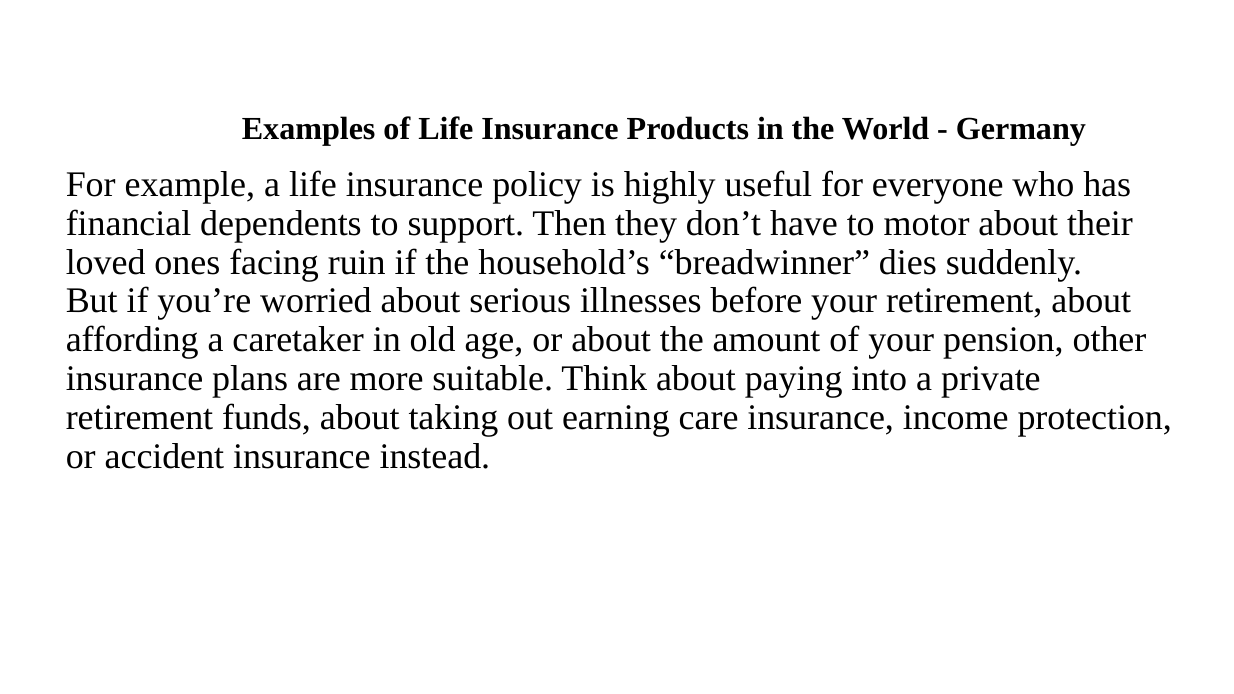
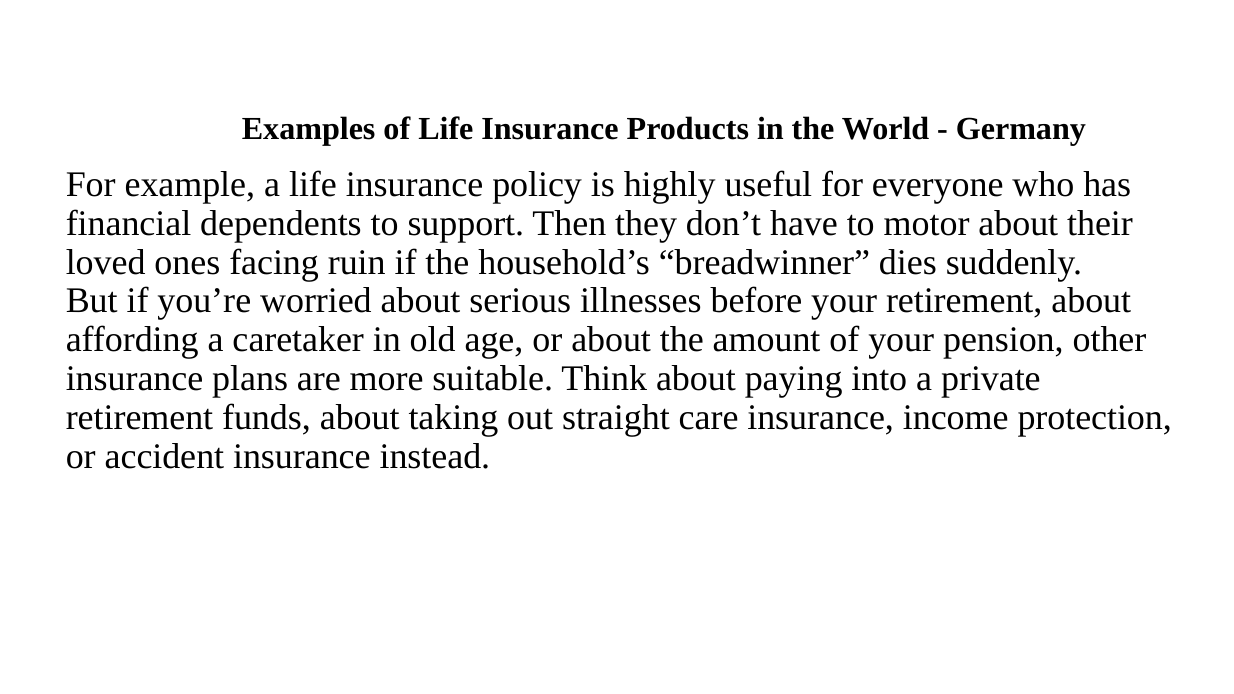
earning: earning -> straight
